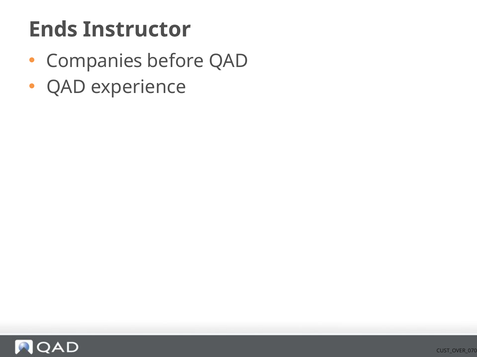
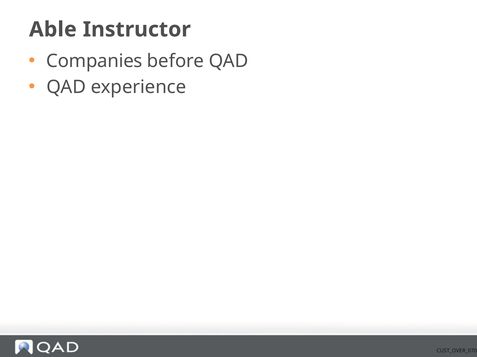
Ends: Ends -> Able
